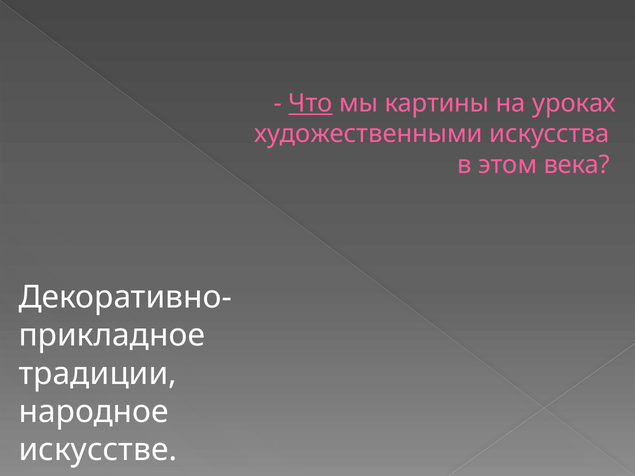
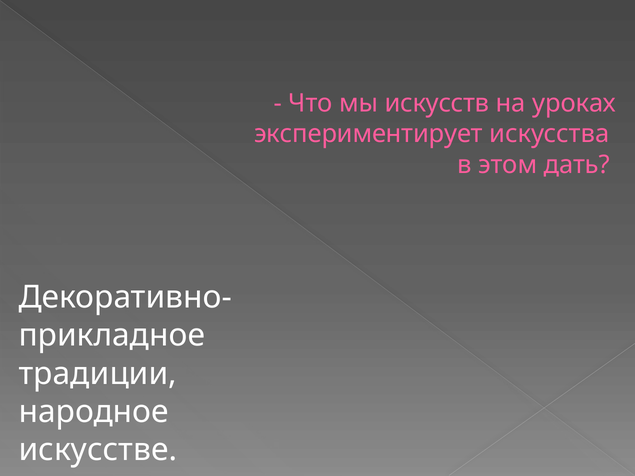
Что underline: present -> none
картины: картины -> искусств
художественными: художественными -> экспериментирует
века: века -> дать
